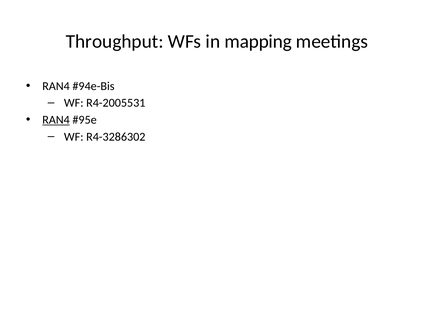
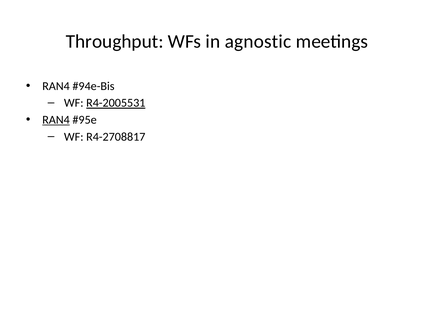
mapping: mapping -> agnostic
R4-2005531 underline: none -> present
R4-3286302: R4-3286302 -> R4-2708817
